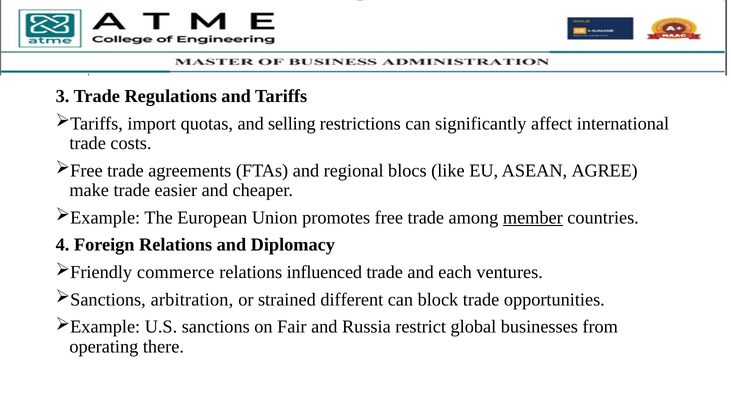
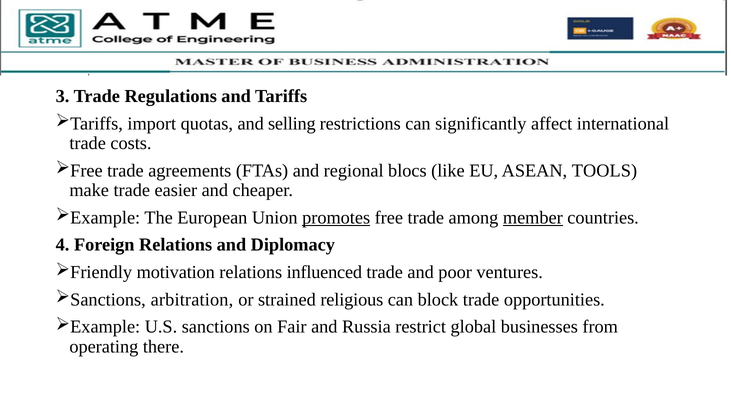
AGREE: AGREE -> TOOLS
promotes underline: none -> present
commerce: commerce -> motivation
each: each -> poor
different: different -> religious
